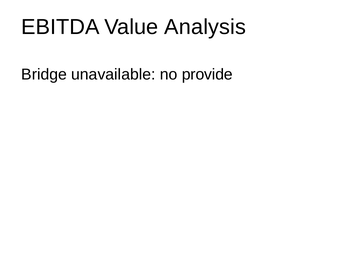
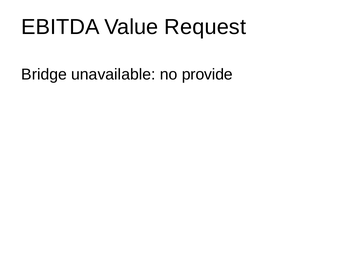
Analysis: Analysis -> Request
